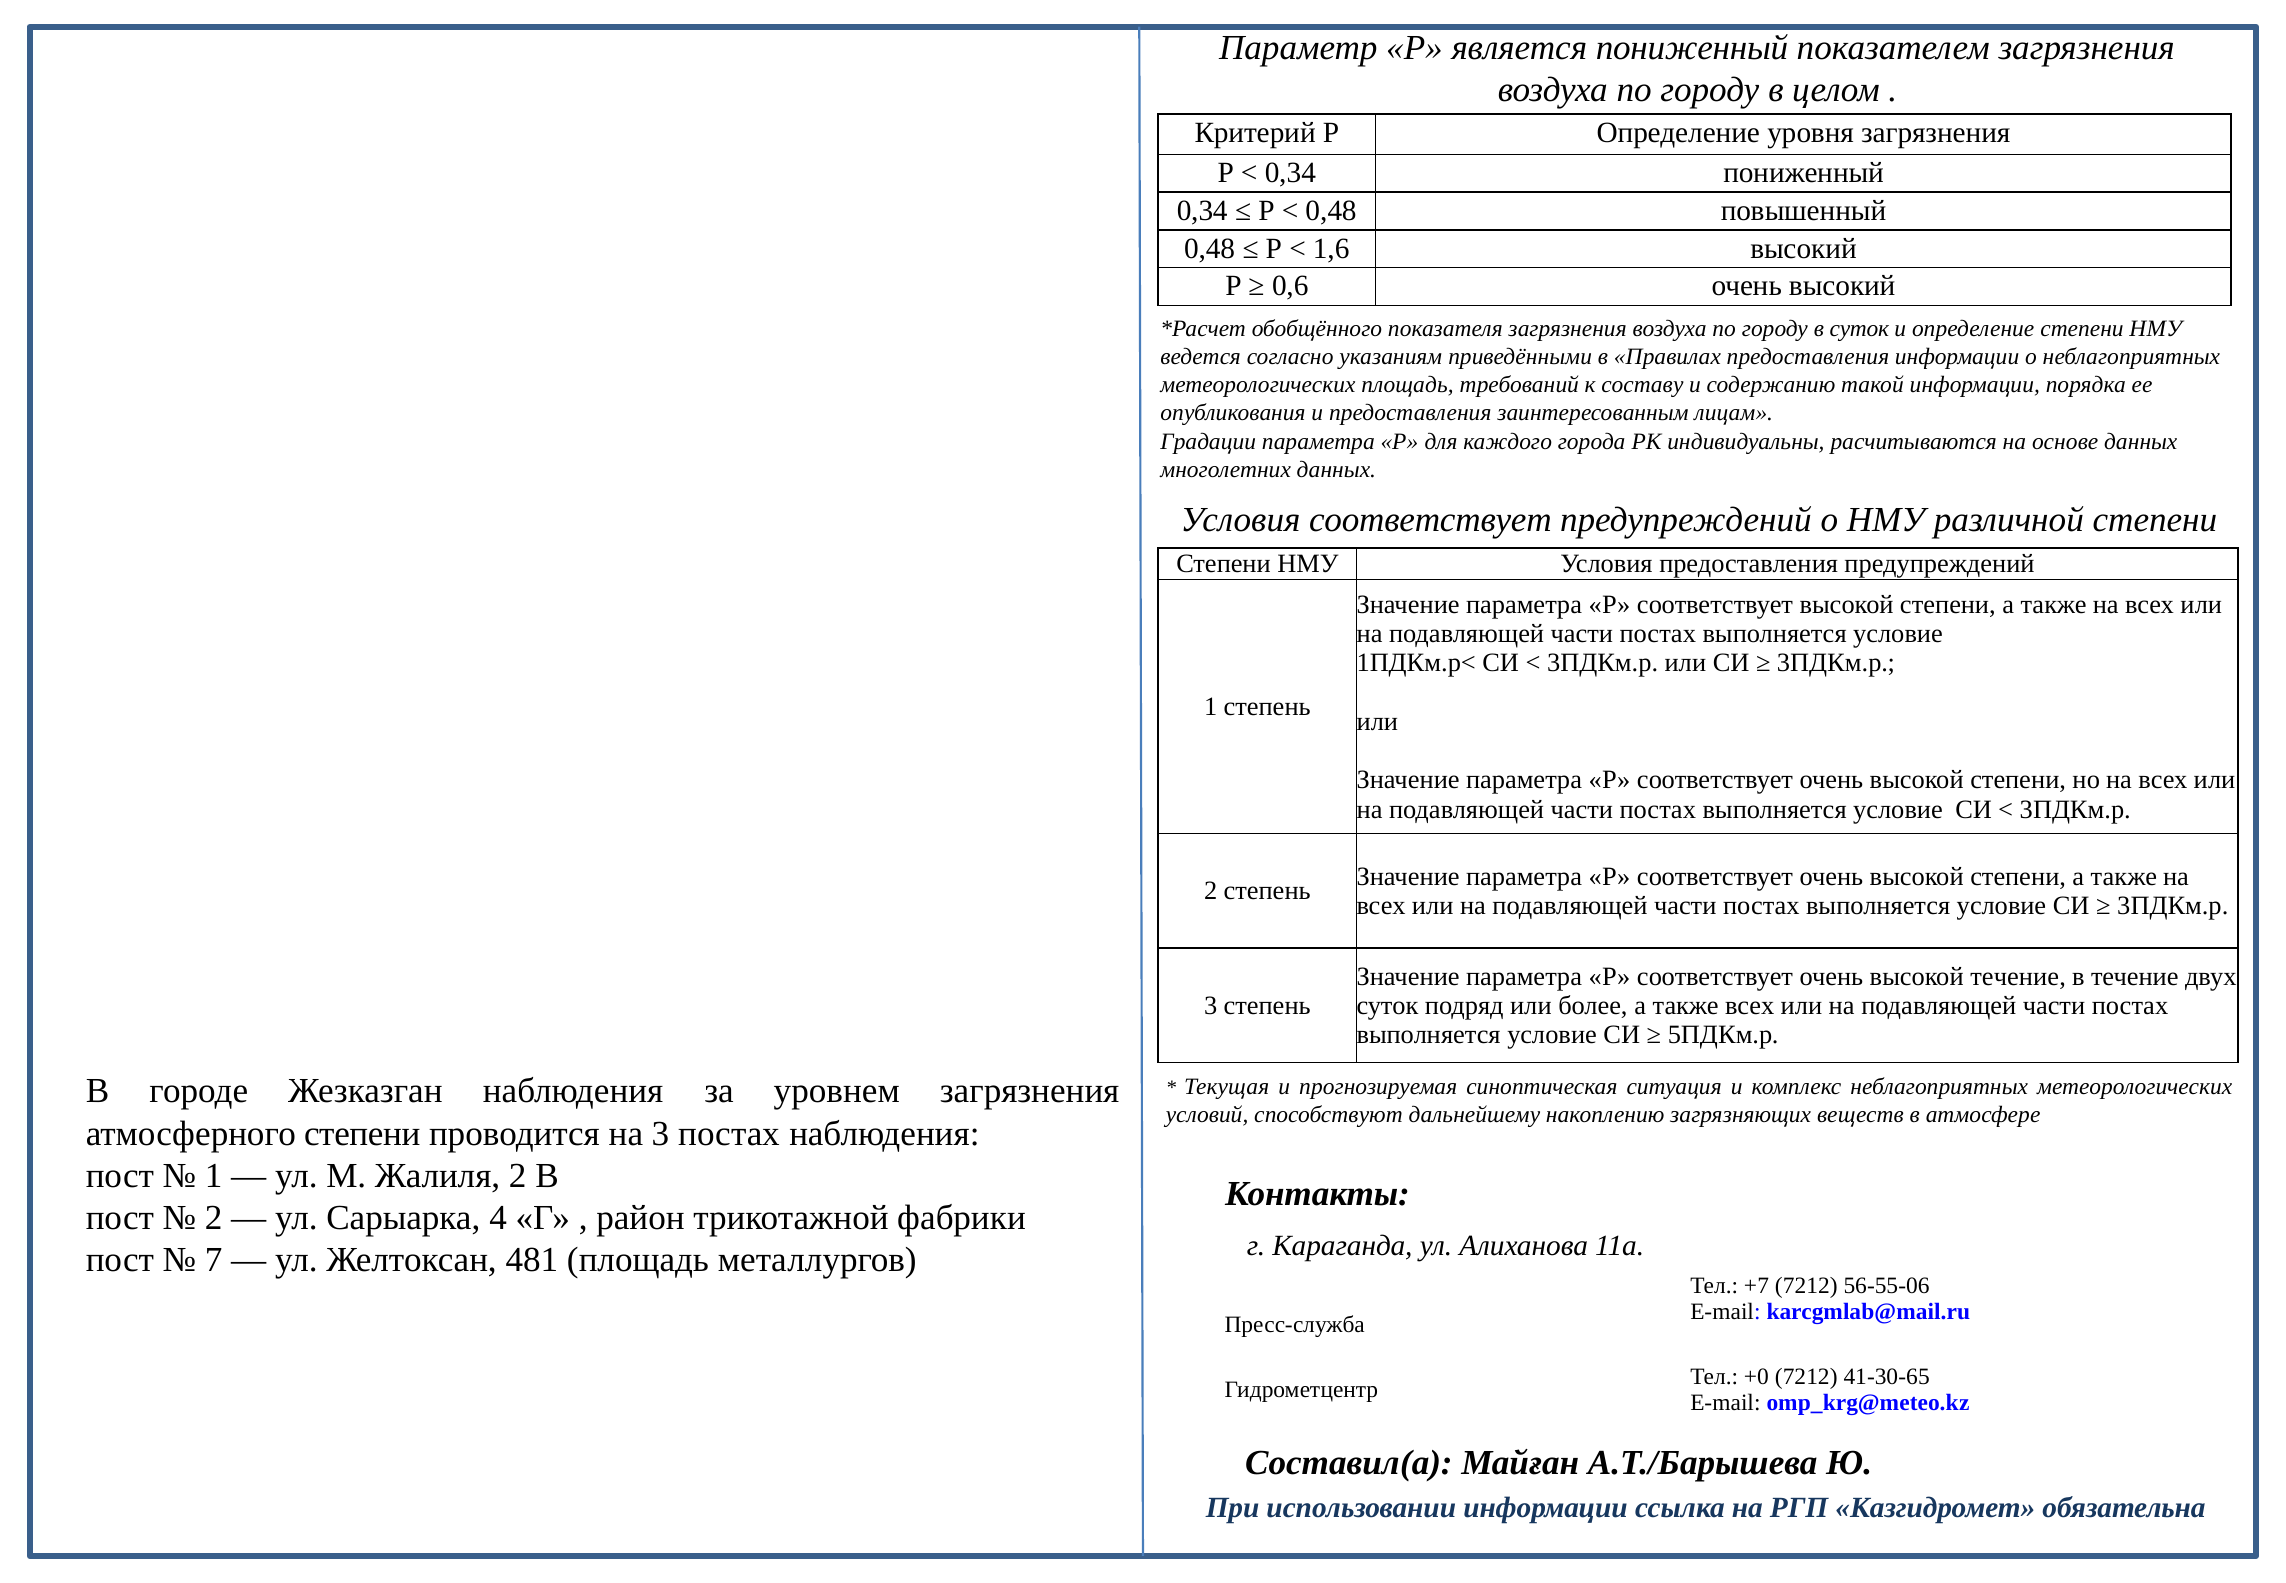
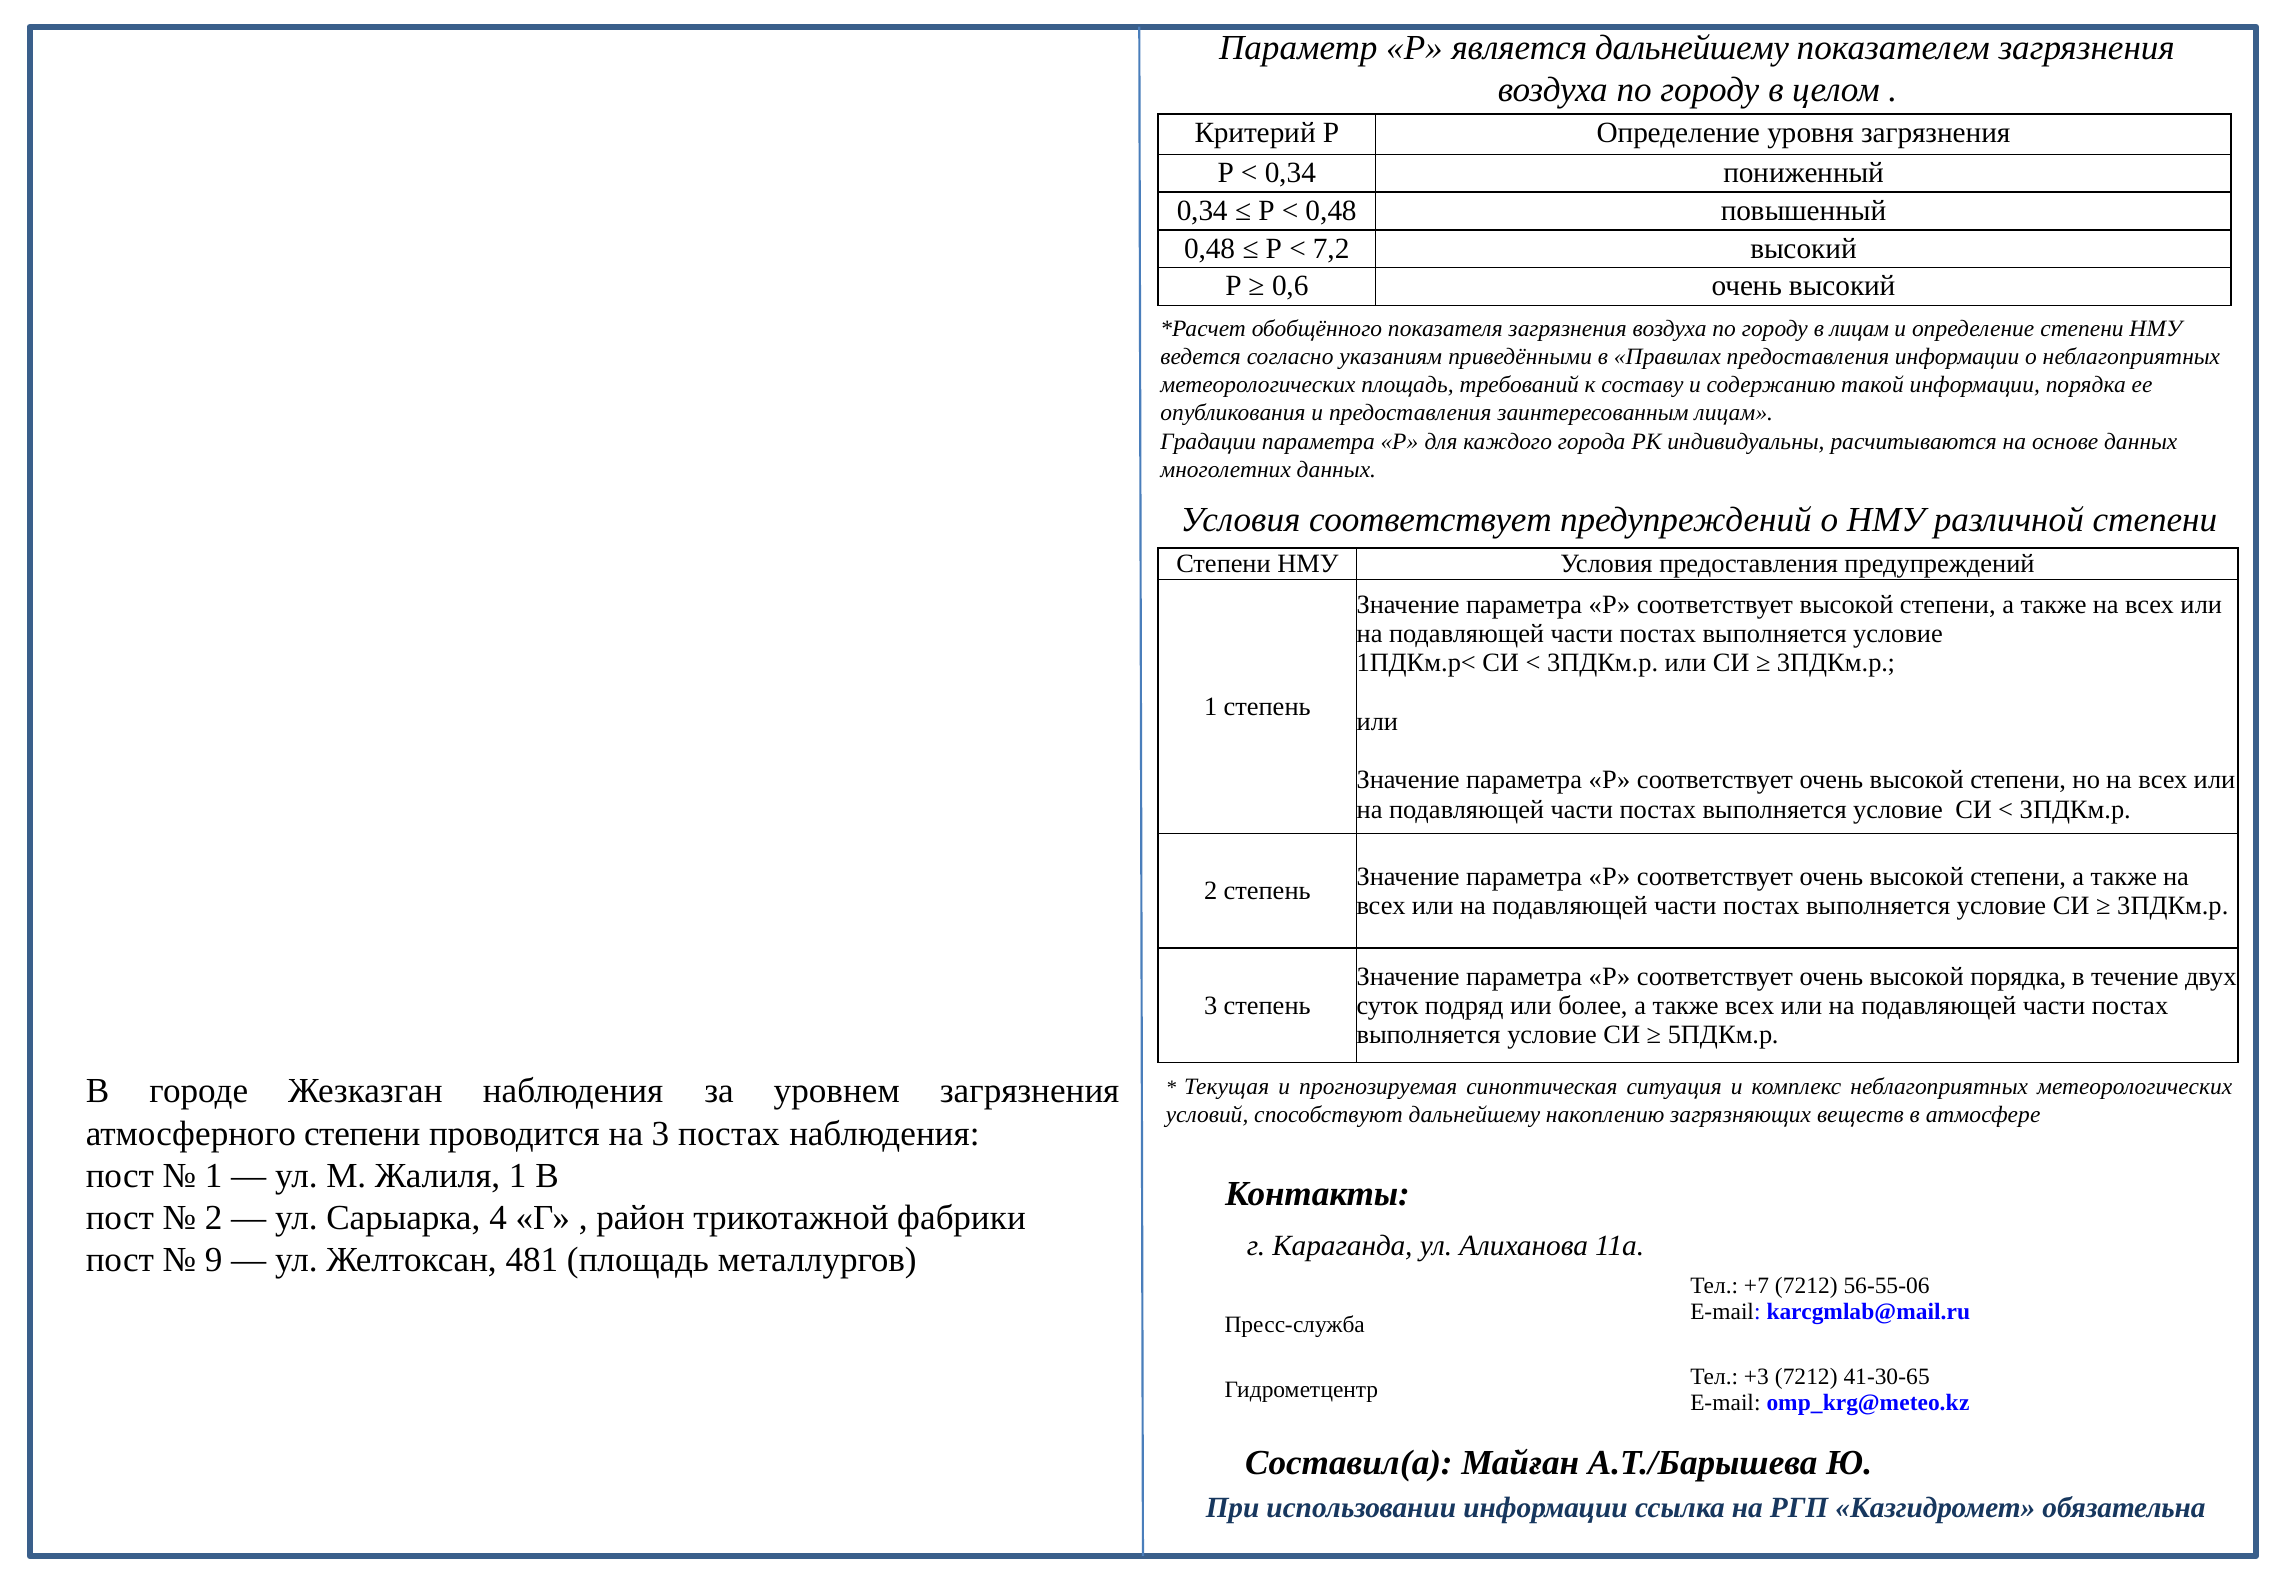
является пониженный: пониженный -> дальнейшему
1,6: 1,6 -> 7,2
в суток: суток -> лицам
высокой течение: течение -> порядка
Жалиля 2: 2 -> 1
7: 7 -> 9
+0: +0 -> +3
